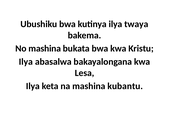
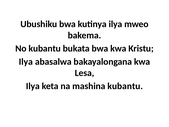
twaya: twaya -> mweo
No mashina: mashina -> kubantu
